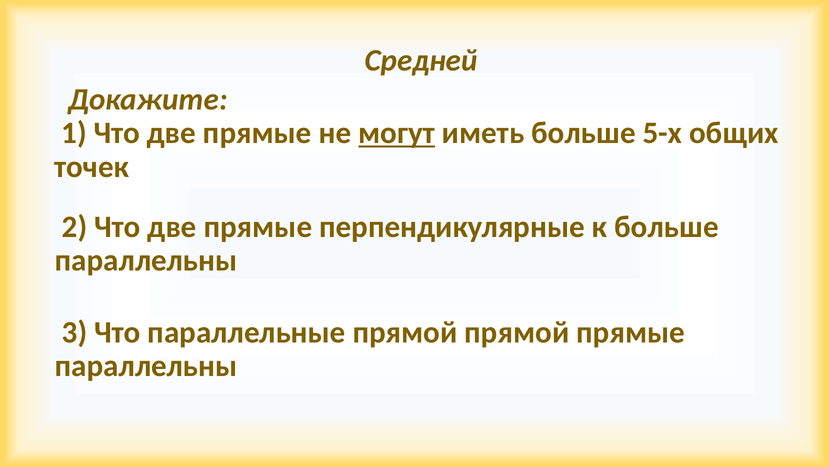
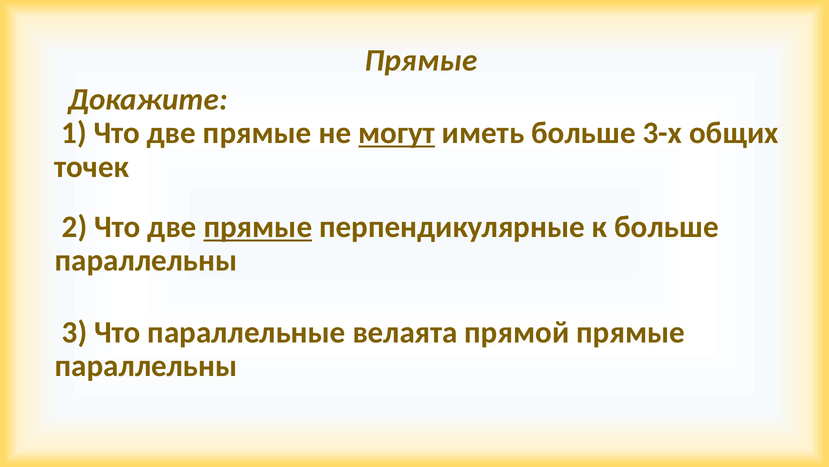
Средней at (421, 60): Средней -> Прямые
5-х: 5-х -> 3-х
прямые at (258, 227) underline: none -> present
параллельные прямой: прямой -> велаята
